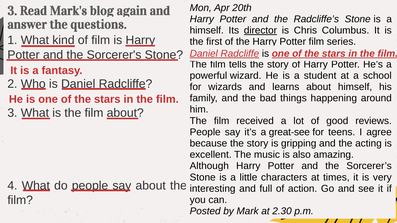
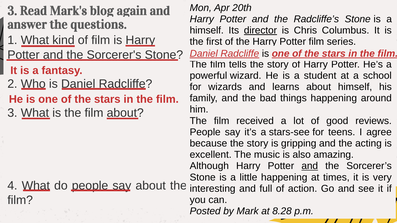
great-see: great-see -> stars-see
and at (310, 166) underline: none -> present
little characters: characters -> happening
2.30: 2.30 -> 8.28
